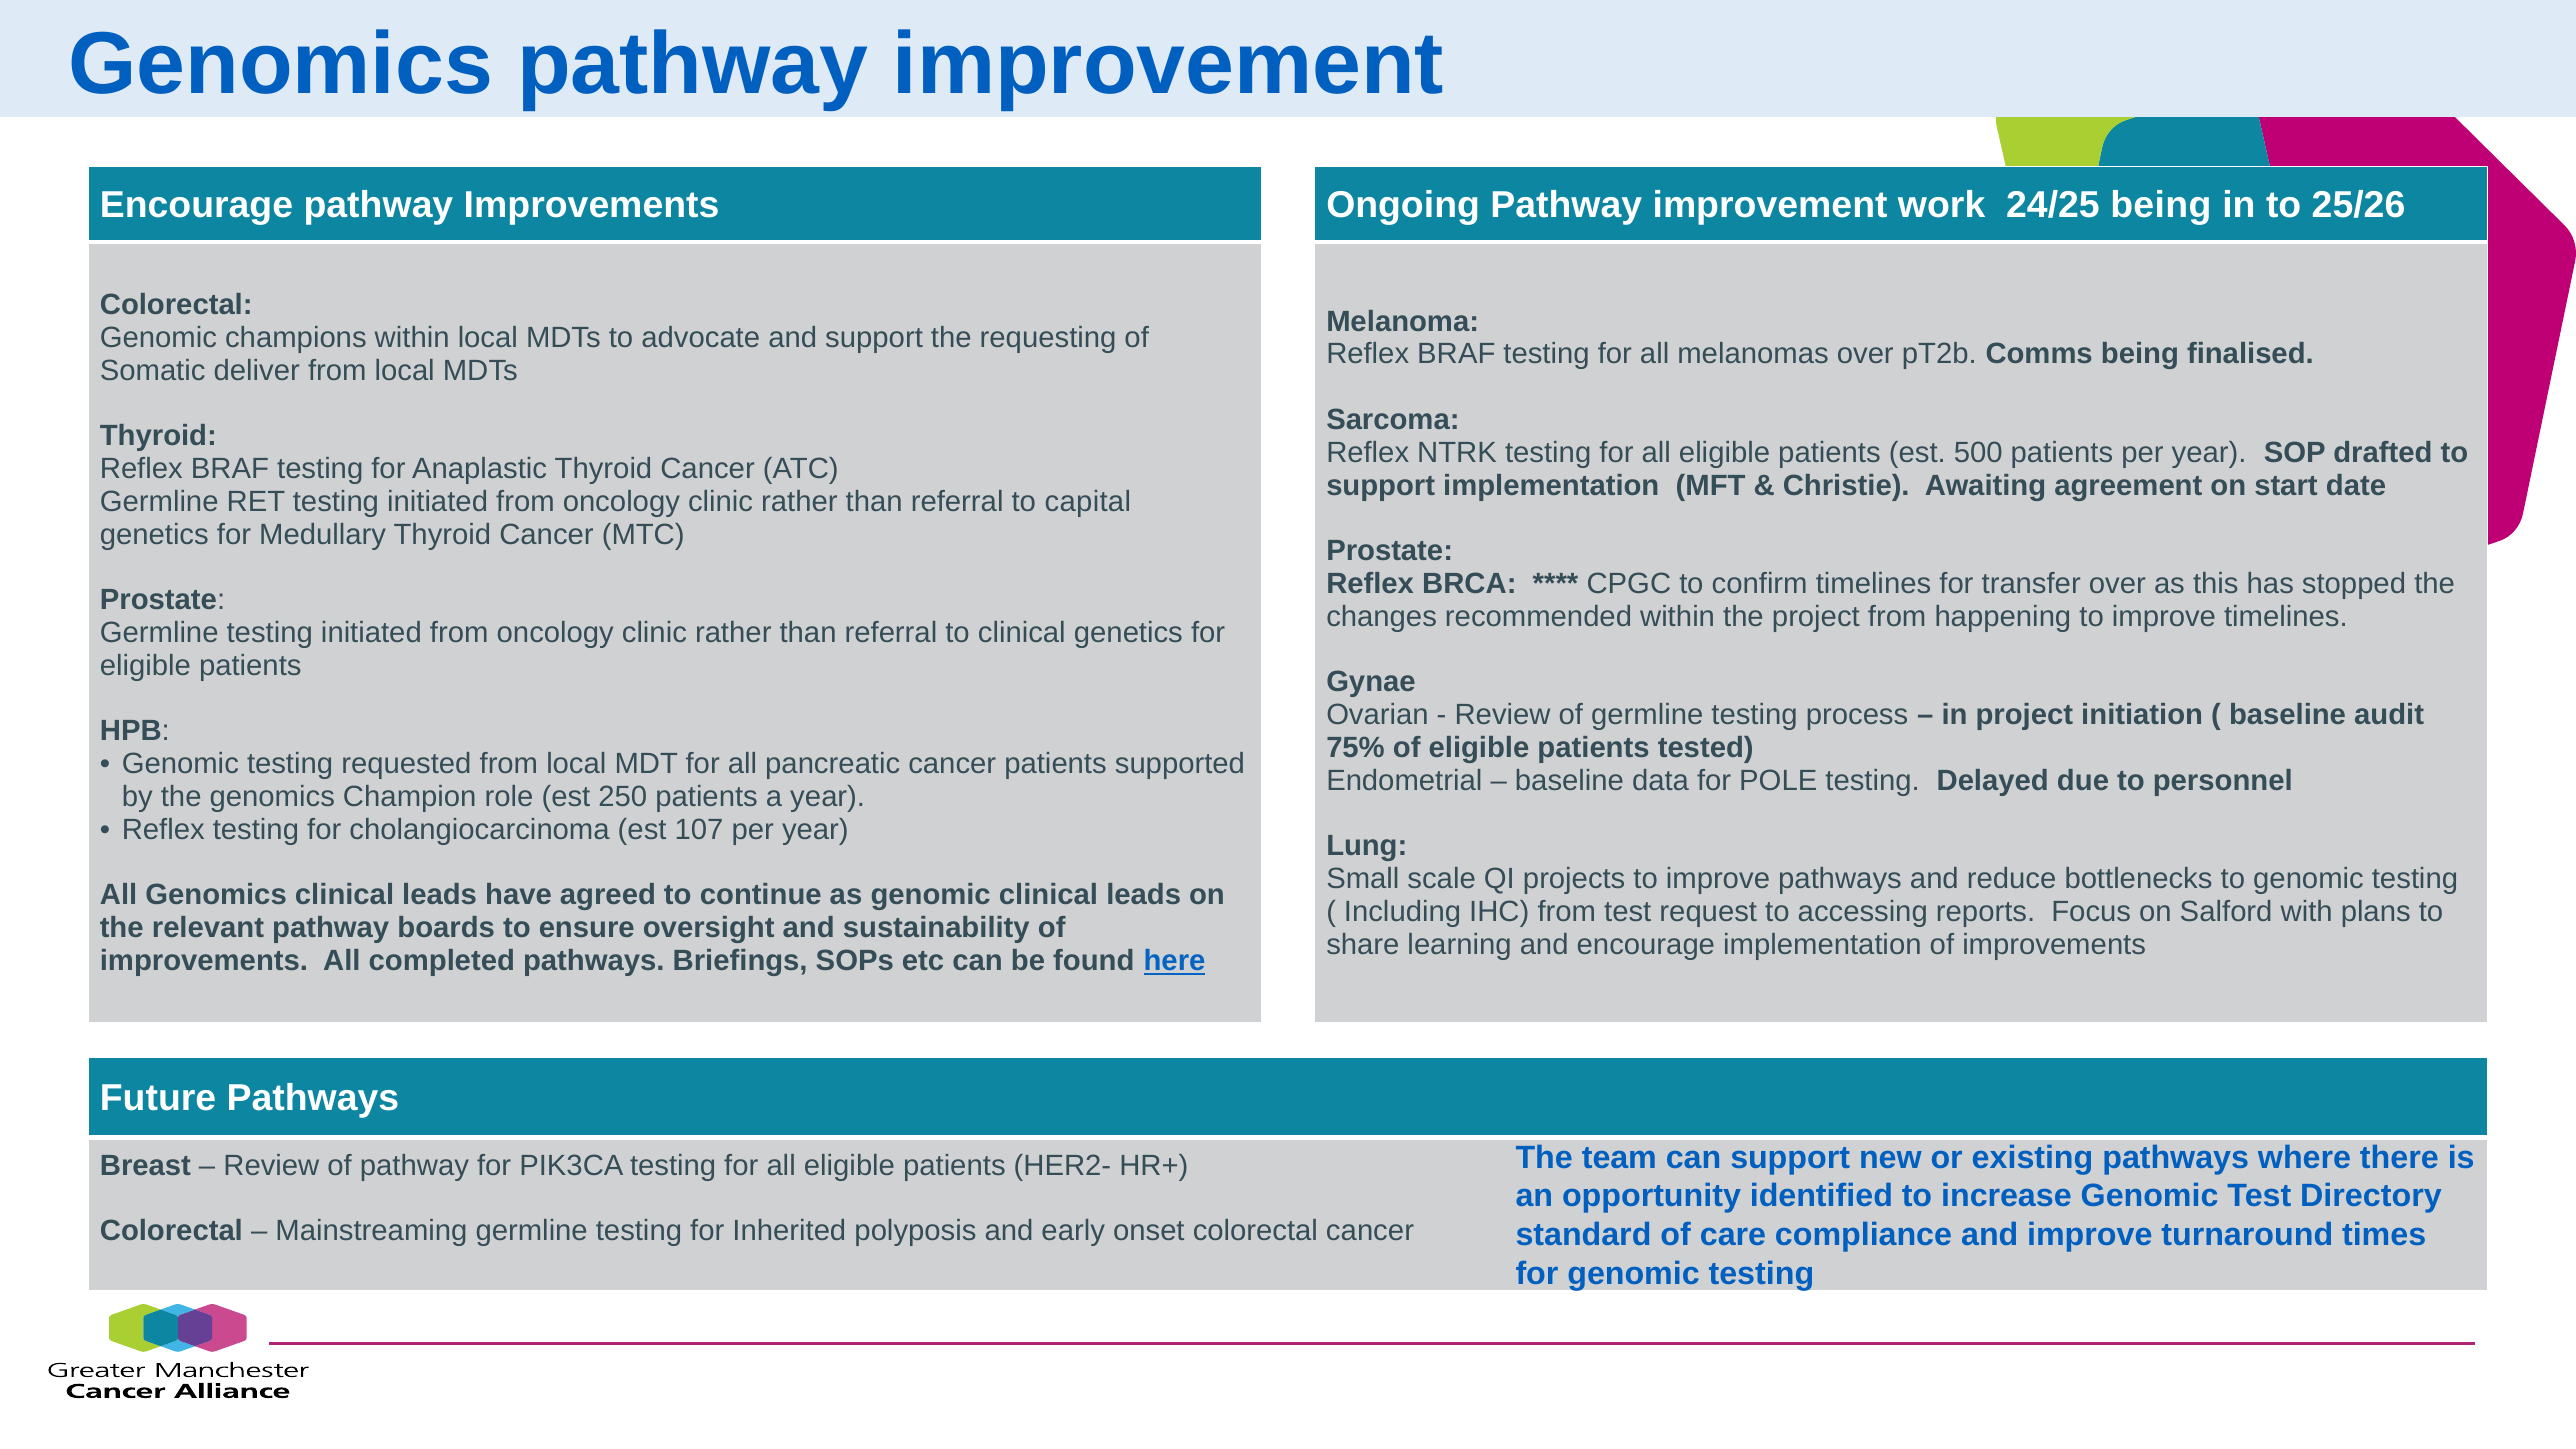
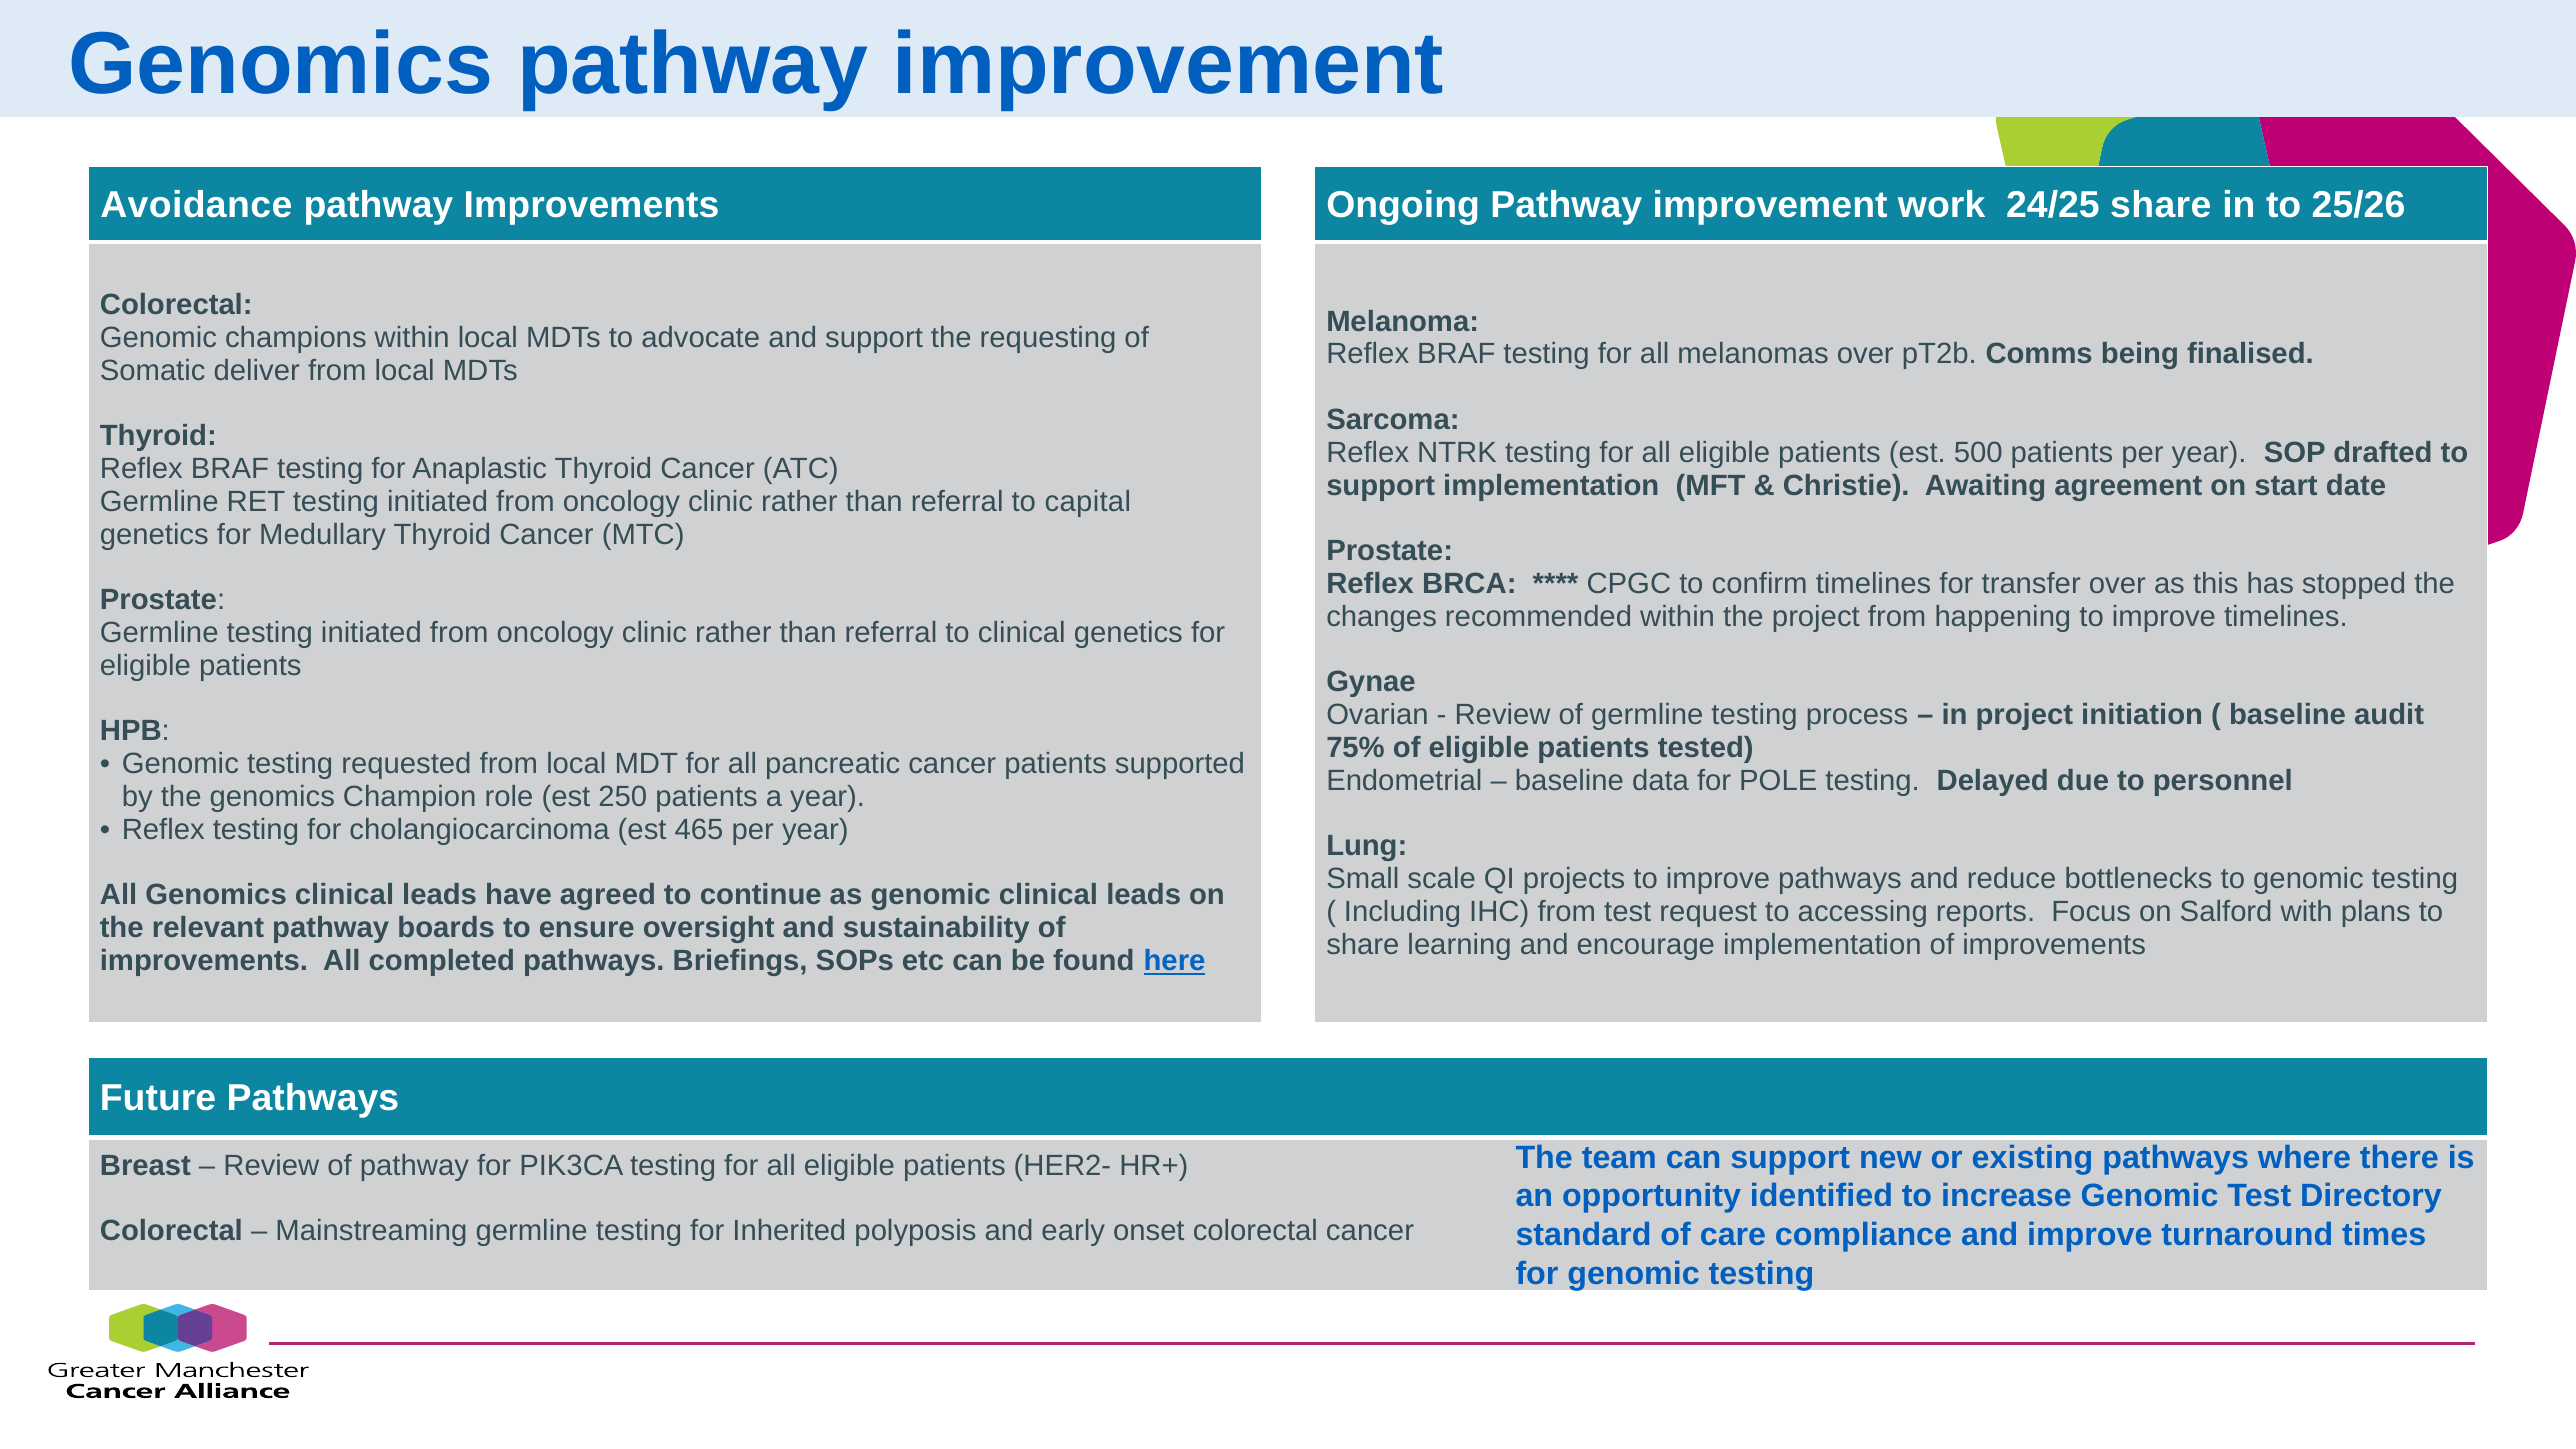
Encourage at (196, 205): Encourage -> Avoidance
24/25 being: being -> share
107: 107 -> 465
